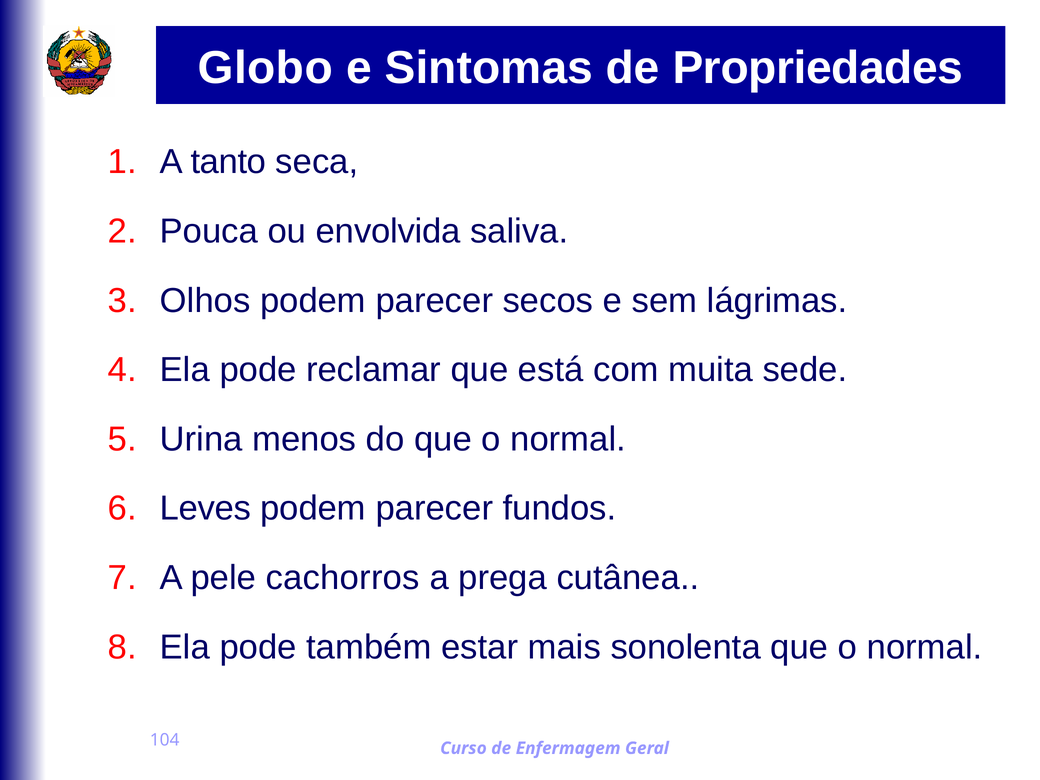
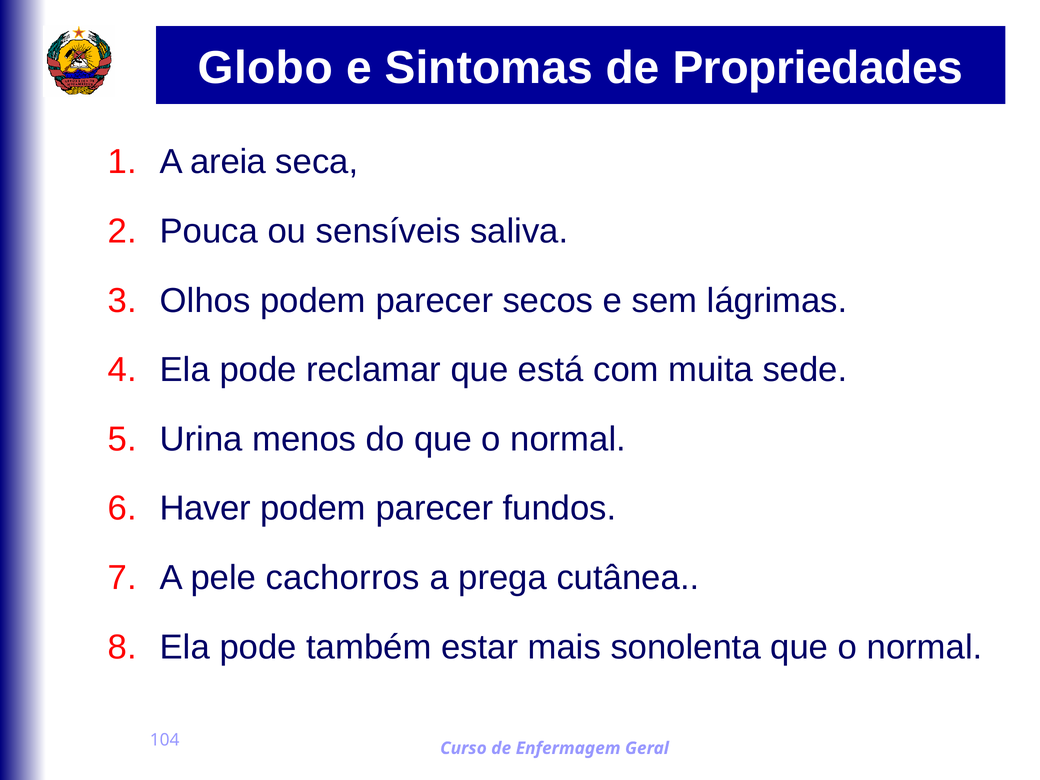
tanto: tanto -> areia
envolvida: envolvida -> sensíveis
Leves: Leves -> Haver
